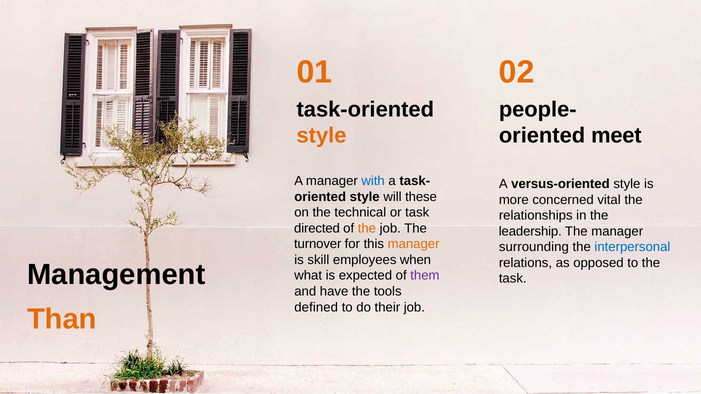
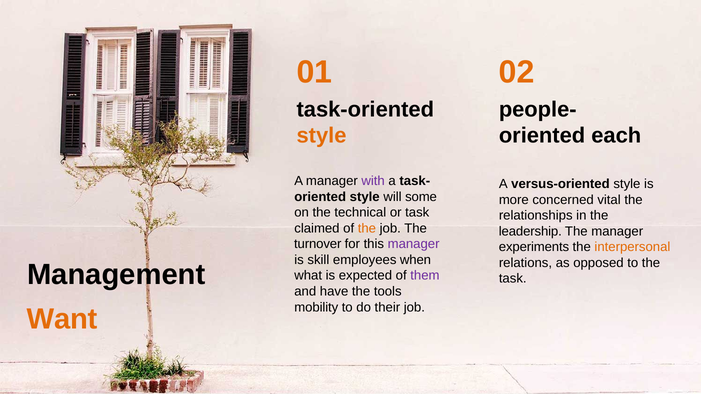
meet: meet -> each
with colour: blue -> purple
these: these -> some
directed: directed -> claimed
manager at (414, 244) colour: orange -> purple
surrounding: surrounding -> experiments
interpersonal colour: blue -> orange
defined: defined -> mobility
Than: Than -> Want
